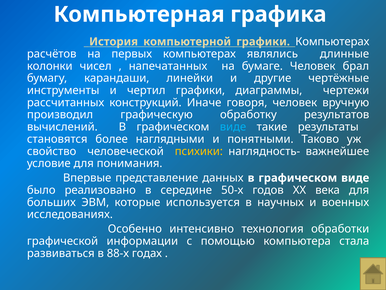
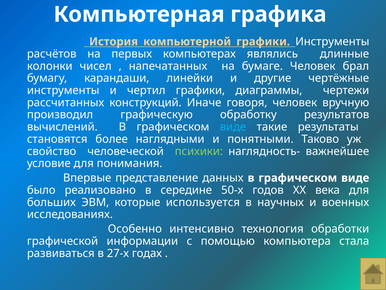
графики Компьютерах: Компьютерах -> Инструменты
психики colour: yellow -> light green
88-х: 88-х -> 27-х
